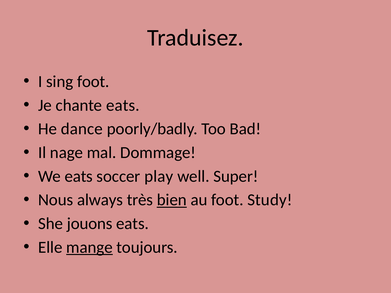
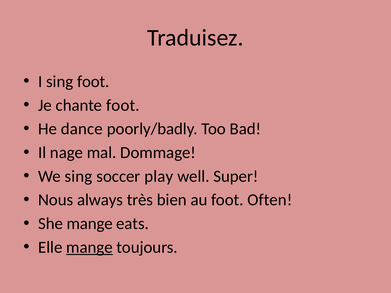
chante eats: eats -> foot
We eats: eats -> sing
bien underline: present -> none
Study: Study -> Often
She jouons: jouons -> mange
